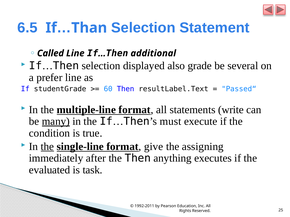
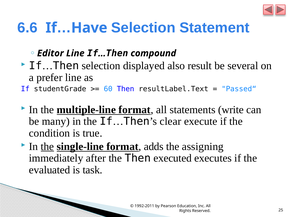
6.5: 6.5 -> 6.6
Than: Than -> Have
Called: Called -> Editor
additional: additional -> compound
grade: grade -> result
many underline: present -> none
must: must -> clear
give: give -> adds
anything: anything -> executed
